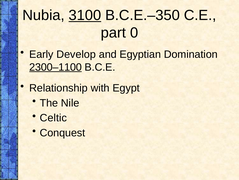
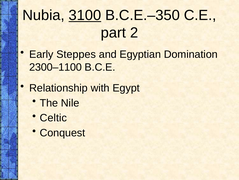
0: 0 -> 2
Develop: Develop -> Steppes
2300–1100 underline: present -> none
